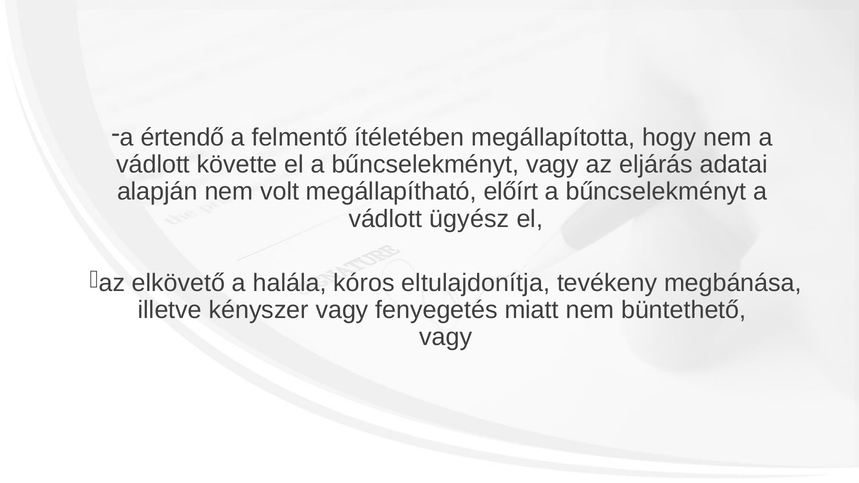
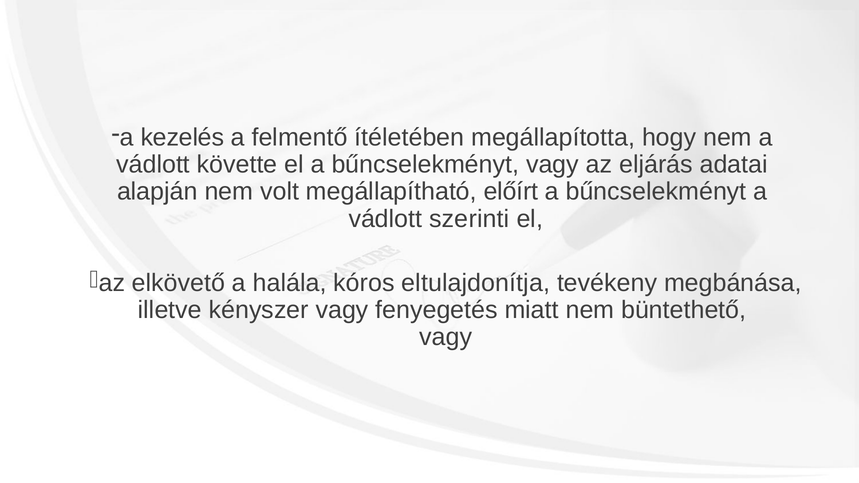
értendő: értendő -> kezelés
ügyész: ügyész -> szerinti
